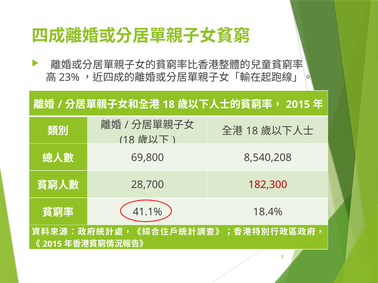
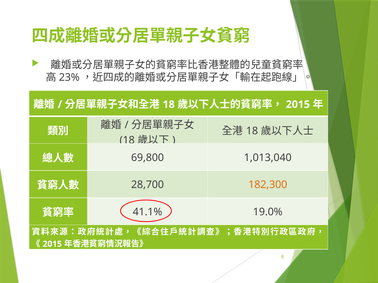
8,540,208: 8,540,208 -> 1,013,040
182,300 colour: red -> orange
18.4%: 18.4% -> 19.0%
